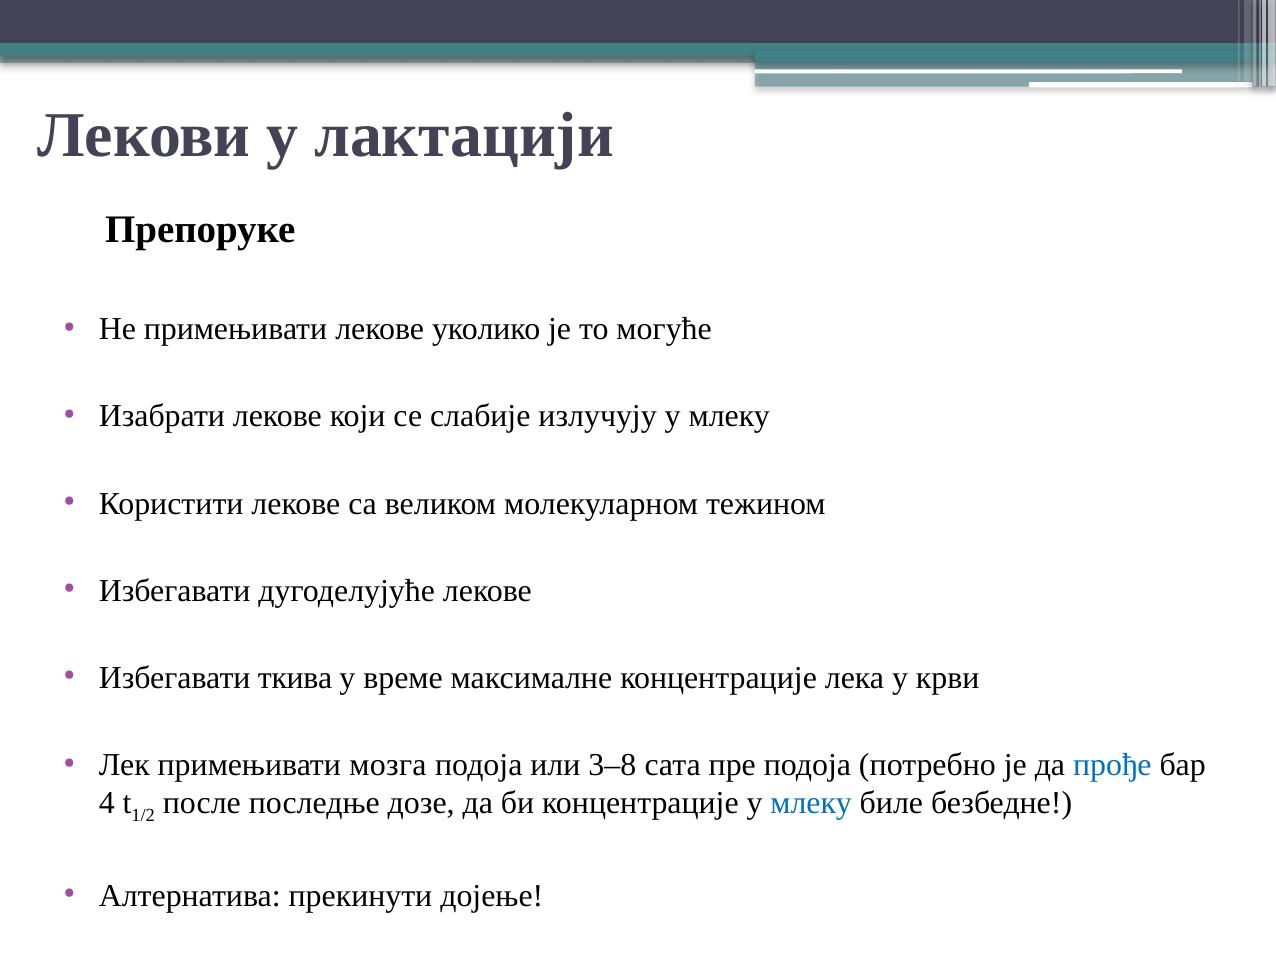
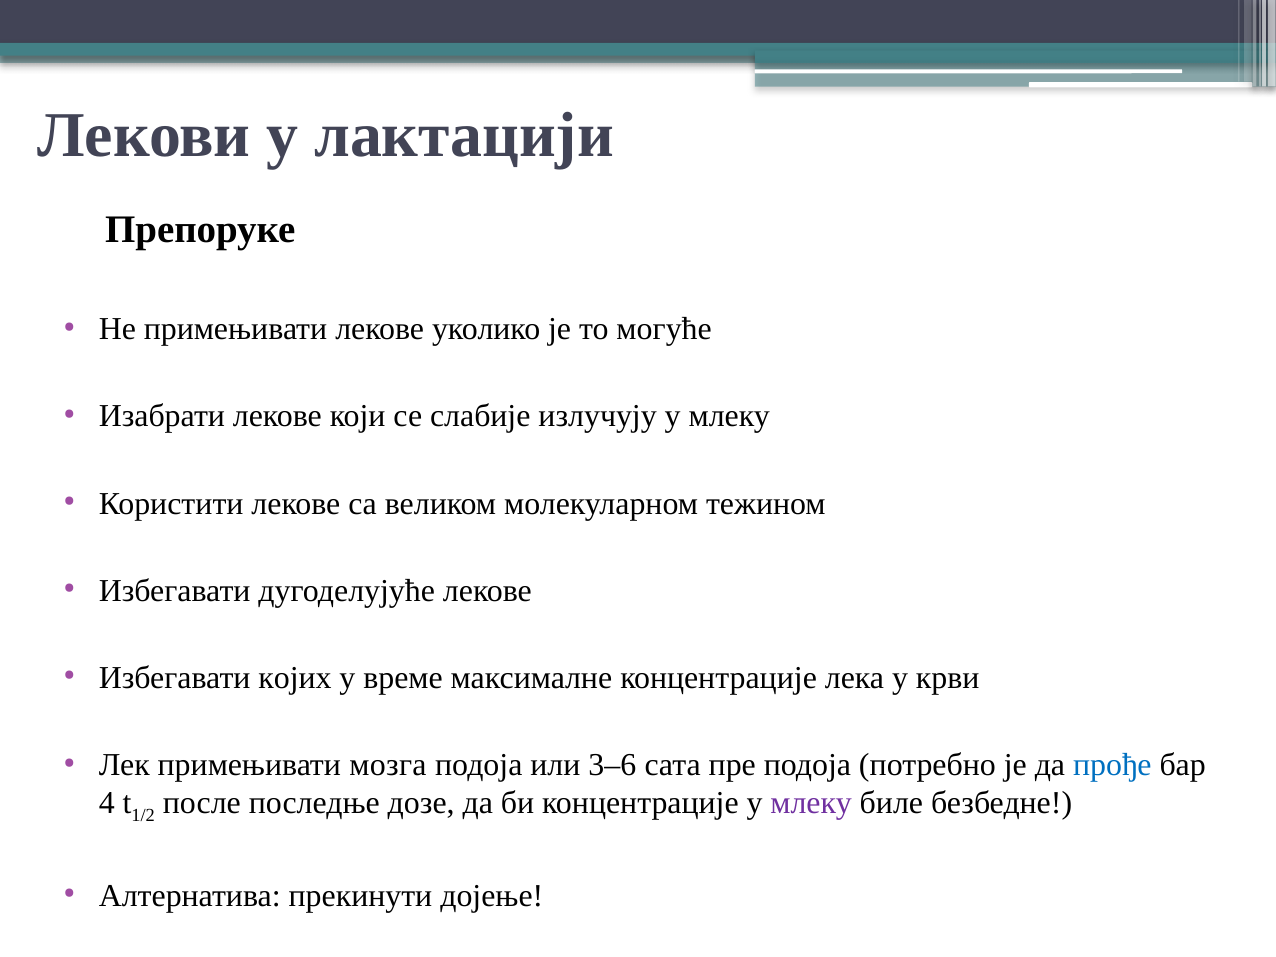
ткива: ткива -> којих
3–8: 3–8 -> 3–6
млеку at (811, 803) colour: blue -> purple
